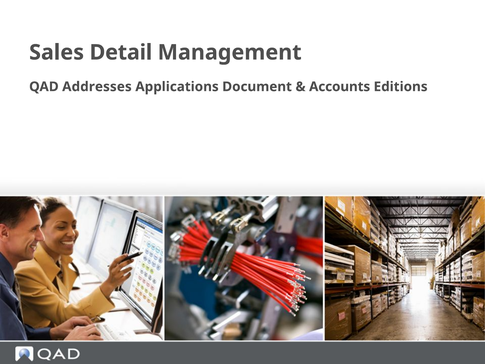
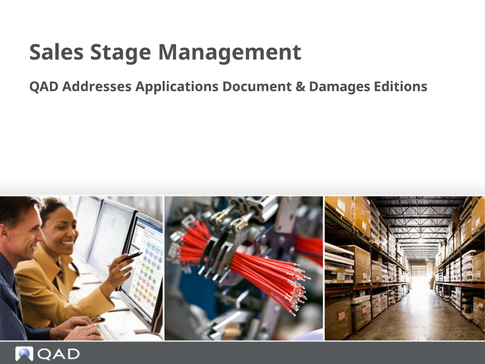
Detail: Detail -> Stage
Accounts: Accounts -> Damages
